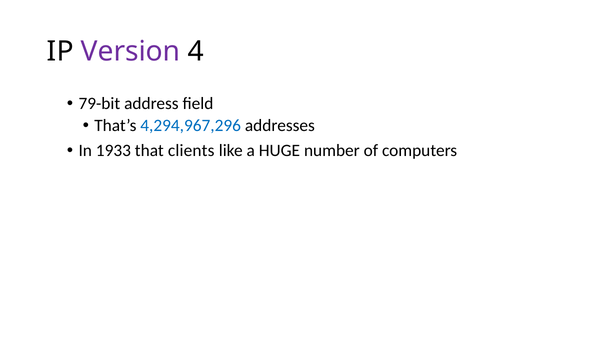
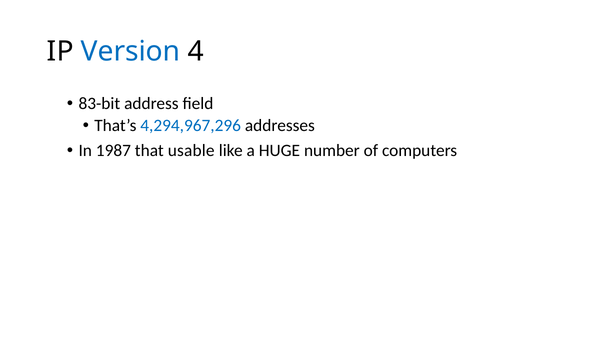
Version colour: purple -> blue
79-bit: 79-bit -> 83-bit
1933: 1933 -> 1987
clients: clients -> usable
